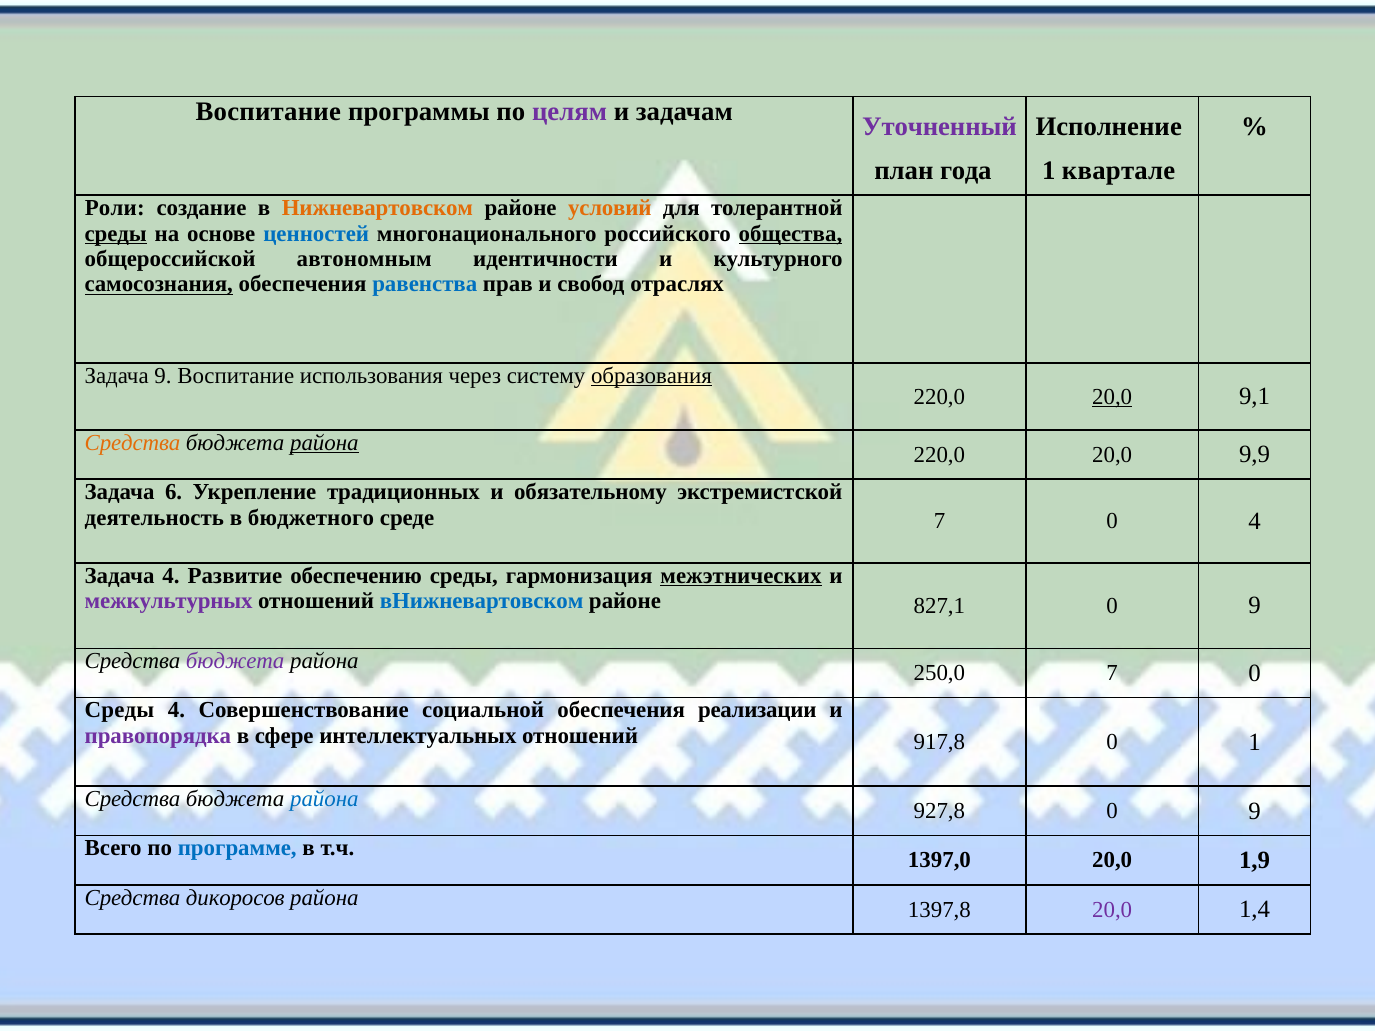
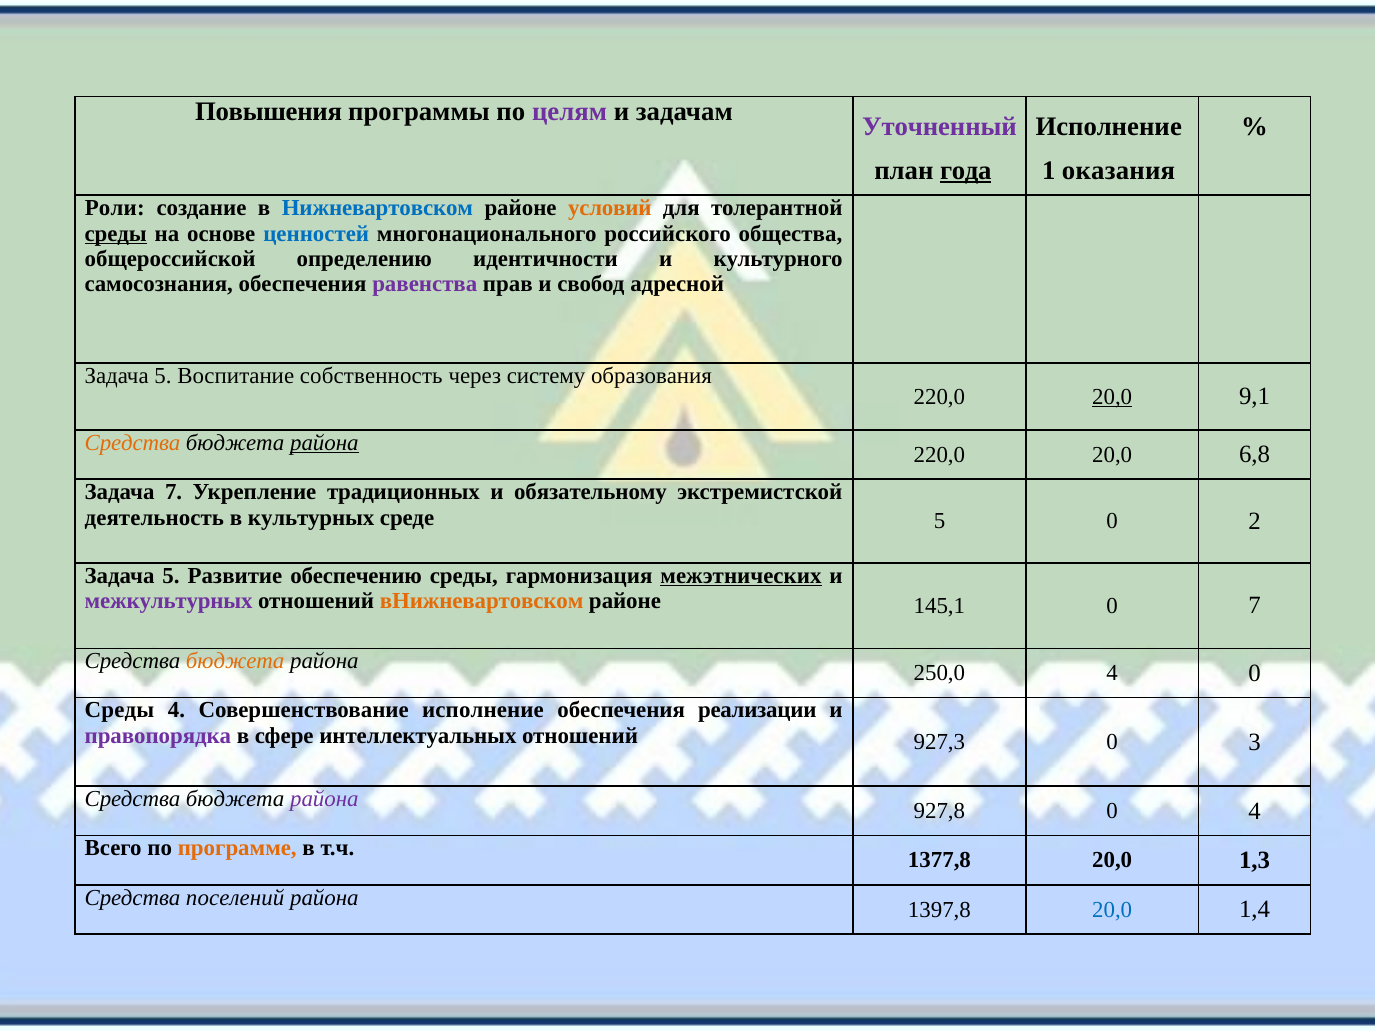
Воспитание at (268, 112): Воспитание -> Повышения
года underline: none -> present
квартале: квартале -> оказания
Нижневартовском colour: orange -> blue
общества underline: present -> none
автономным: автономным -> определению
самосознания underline: present -> none
равенства colour: blue -> purple
отраслях: отраслях -> адресной
9 at (163, 376): 9 -> 5
использования: использования -> собственность
образования underline: present -> none
9,9: 9,9 -> 6,8
Задача 6: 6 -> 7
бюджетного: бюджетного -> культурных
среде 7: 7 -> 5
0 4: 4 -> 2
4 at (171, 576): 4 -> 5
вНижневартовском colour: blue -> orange
827,1: 827,1 -> 145,1
9 at (1255, 606): 9 -> 7
бюджета at (235, 661) colour: purple -> orange
250,0 7: 7 -> 4
Совершенствование социальной: социальной -> исполнение
917,8: 917,8 -> 927,3
0 1: 1 -> 3
района at (324, 799) colour: blue -> purple
927,8 0 9: 9 -> 4
программе colour: blue -> orange
1397,0: 1397,0 -> 1377,8
1,9: 1,9 -> 1,3
дикоросов: дикоросов -> поселений
20,0 at (1112, 910) colour: purple -> blue
